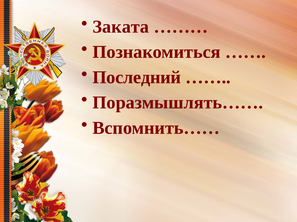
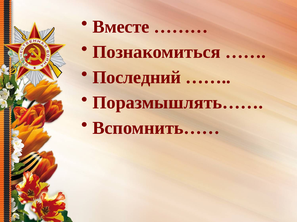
Заката: Заката -> Вместе
